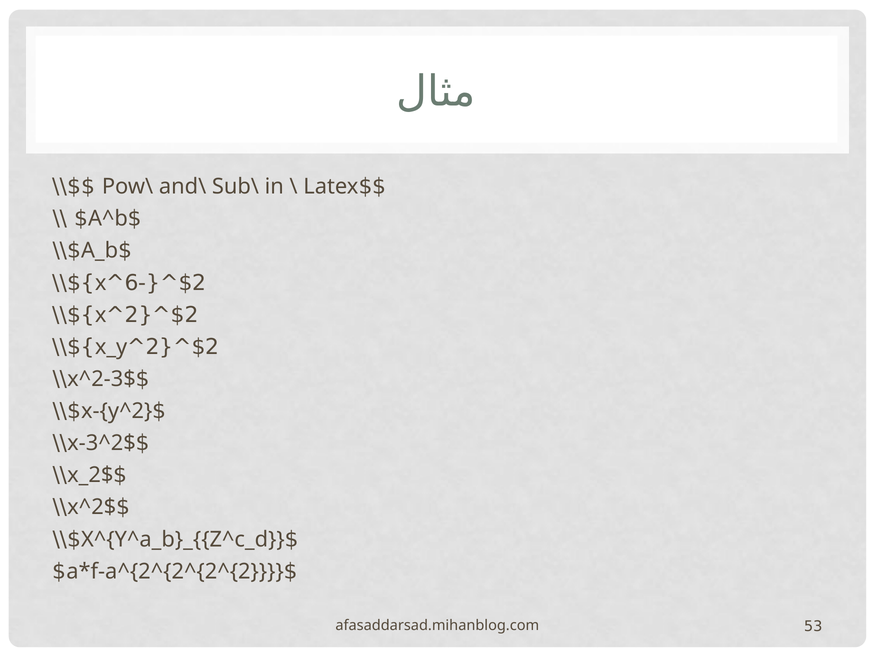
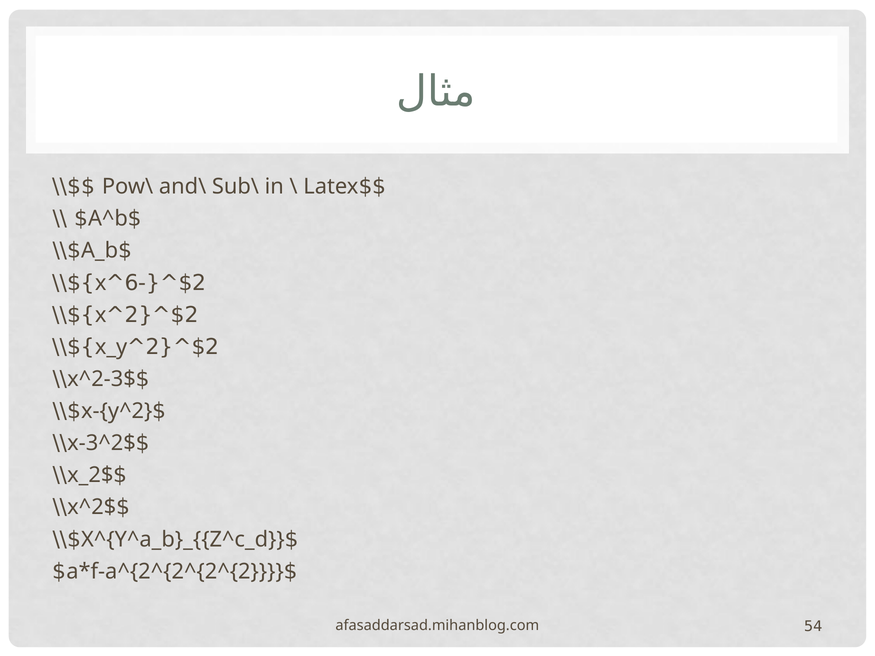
53: 53 -> 54
